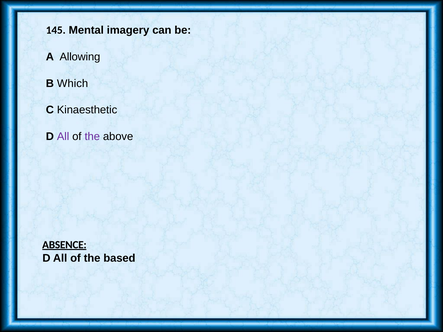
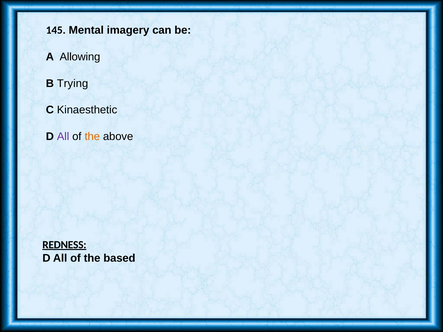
Which: Which -> Trying
the at (92, 137) colour: purple -> orange
ABSENCE: ABSENCE -> REDNESS
